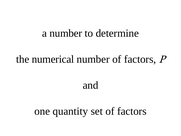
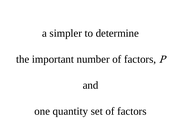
a number: number -> simpler
numerical: numerical -> important
